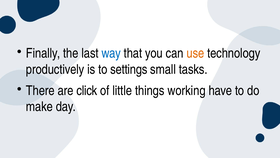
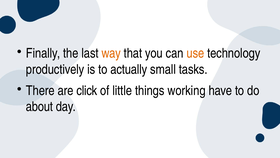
way colour: blue -> orange
settings: settings -> actually
make: make -> about
